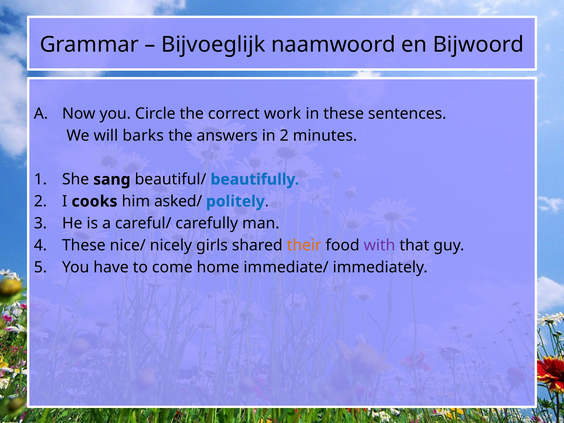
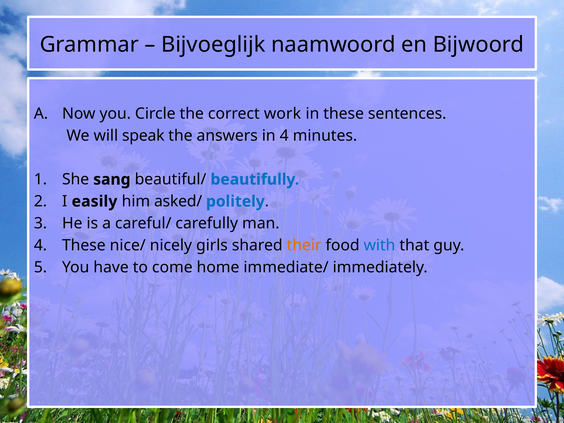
barks: barks -> speak
in 2: 2 -> 4
cooks: cooks -> easily
with colour: purple -> blue
